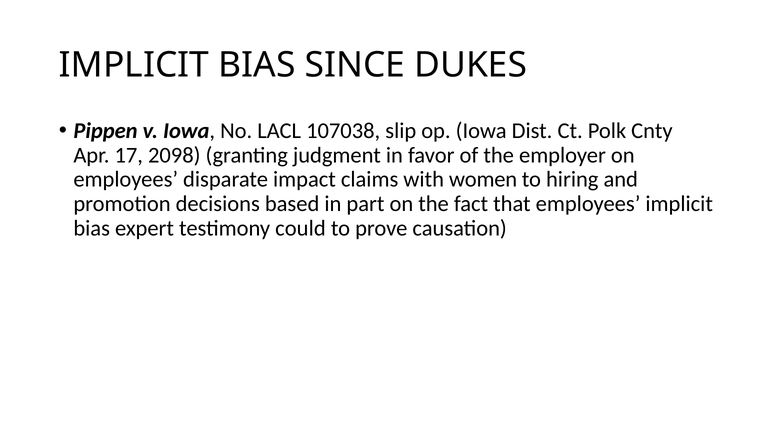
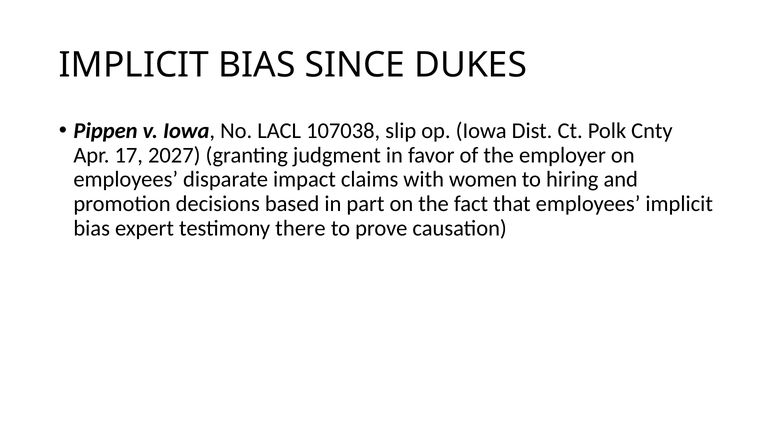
2098: 2098 -> 2027
could: could -> there
